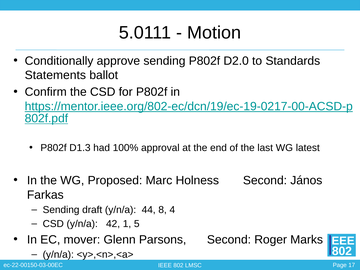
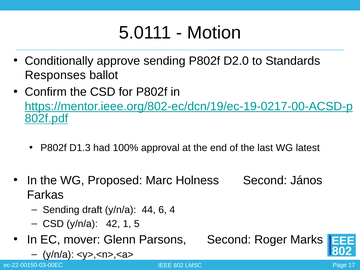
Statements: Statements -> Responses
8: 8 -> 6
